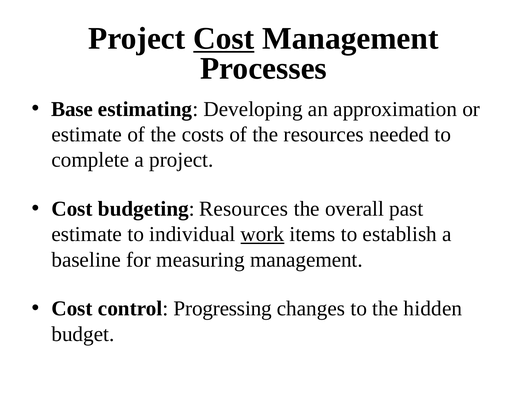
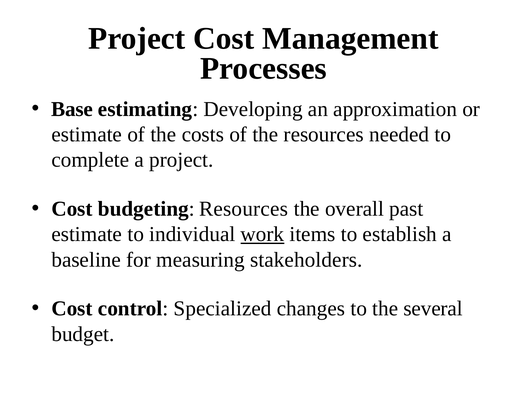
Cost at (224, 38) underline: present -> none
measuring management: management -> stakeholders
Progressing: Progressing -> Specialized
hidden: hidden -> several
